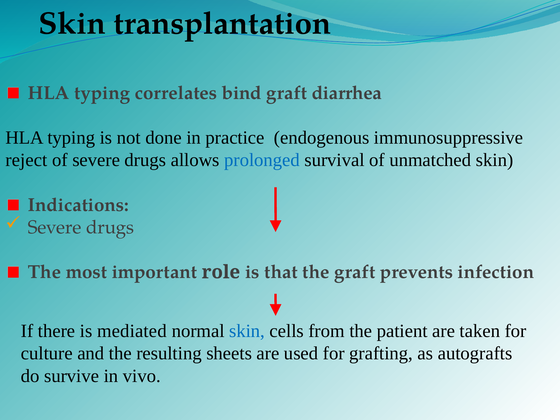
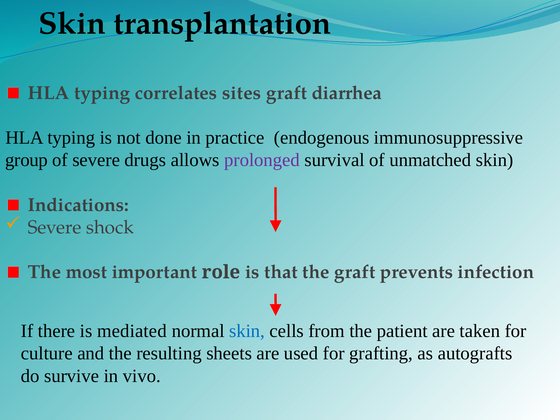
bind: bind -> sites
reject: reject -> group
prolonged colour: blue -> purple
drugs at (110, 227): drugs -> shock
